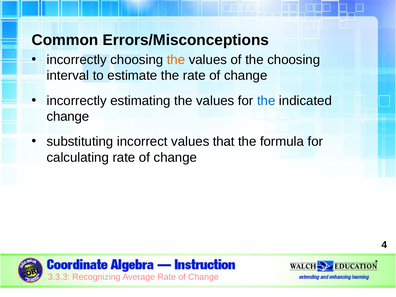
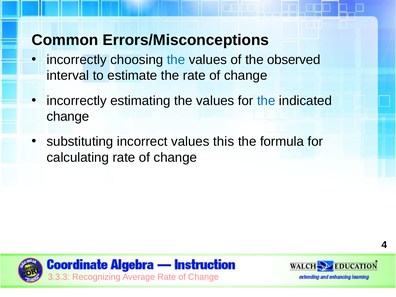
the at (176, 60) colour: orange -> blue
the choosing: choosing -> observed
that: that -> this
